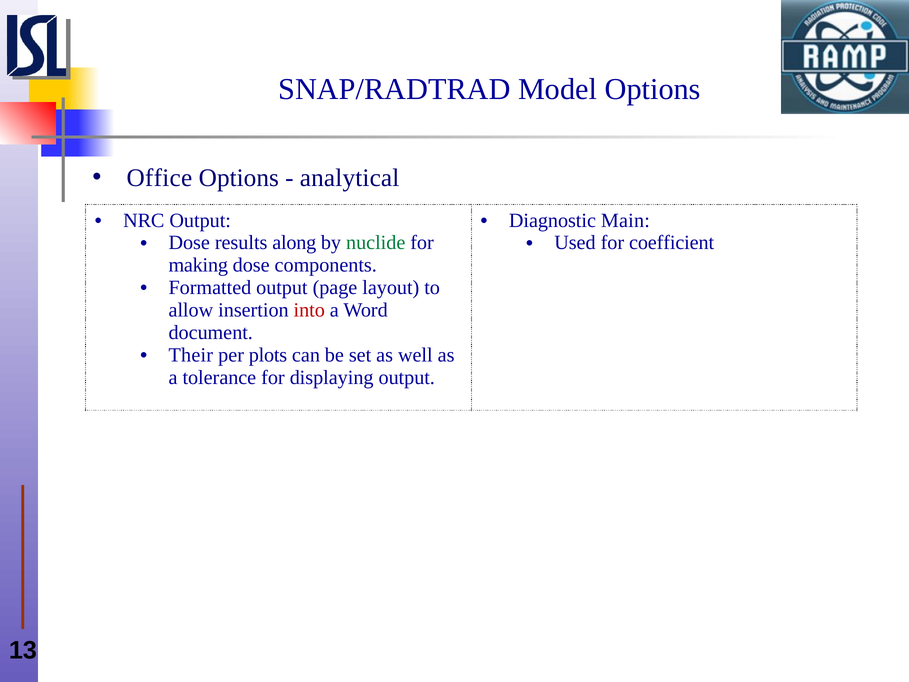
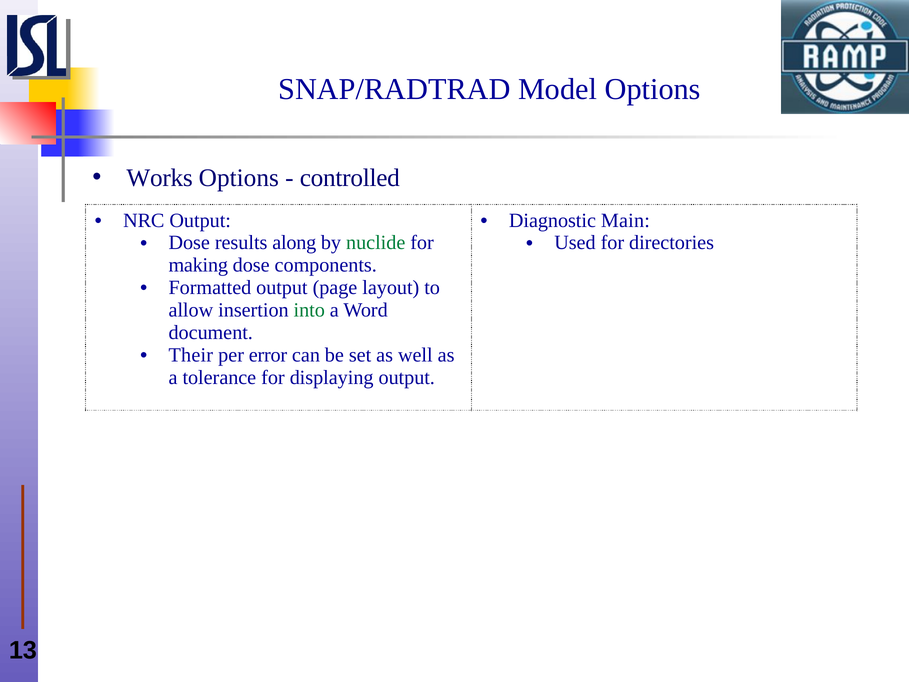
Office: Office -> Works
analytical: analytical -> controlled
coefficient: coefficient -> directories
into colour: red -> green
plots: plots -> error
